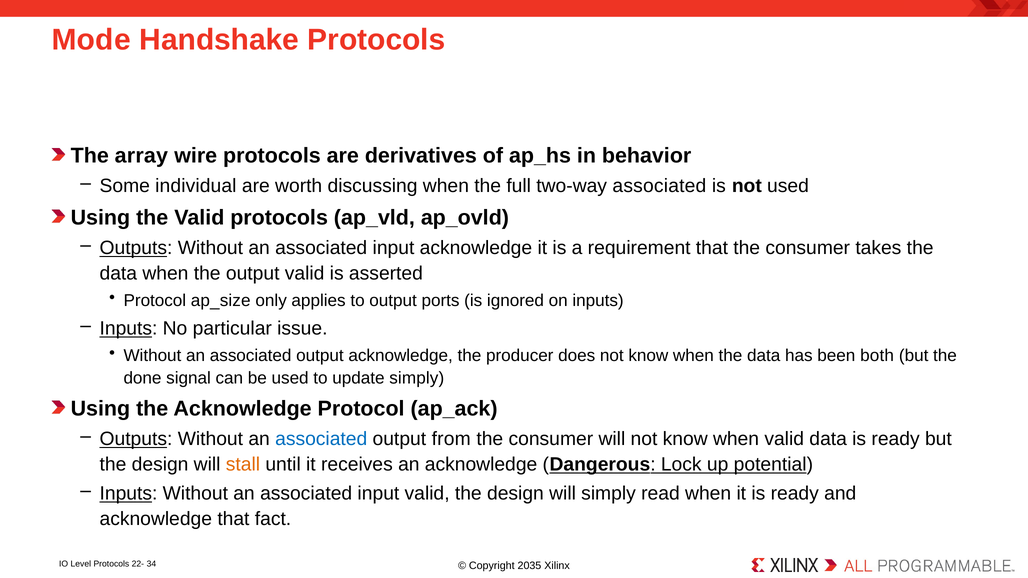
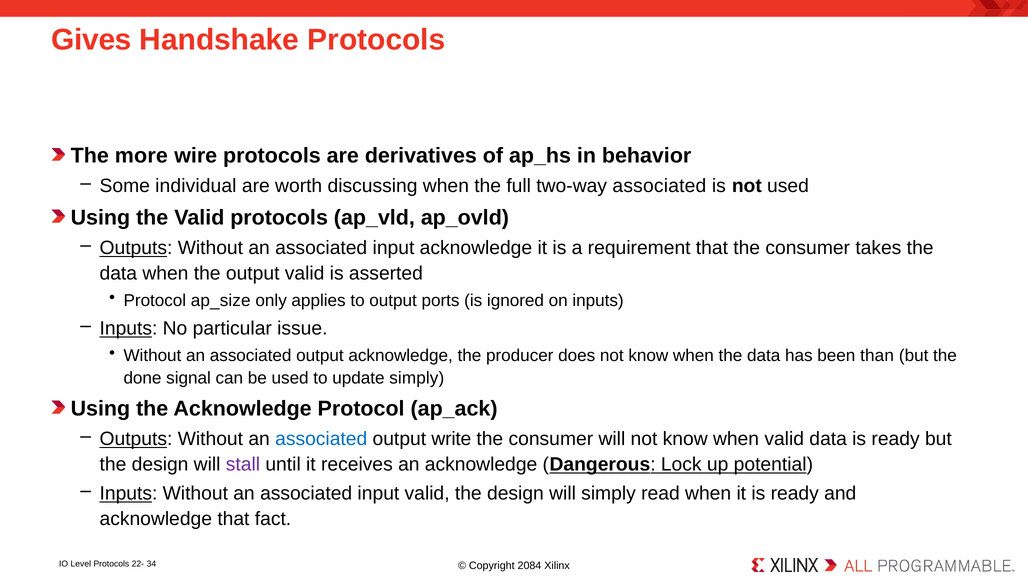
Mode: Mode -> Gives
array: array -> more
both: both -> than
from: from -> write
stall colour: orange -> purple
2035: 2035 -> 2084
